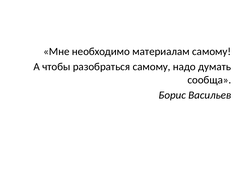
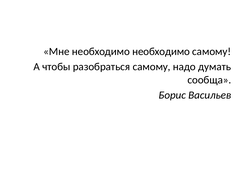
необходимо материалам: материалам -> необходимо
